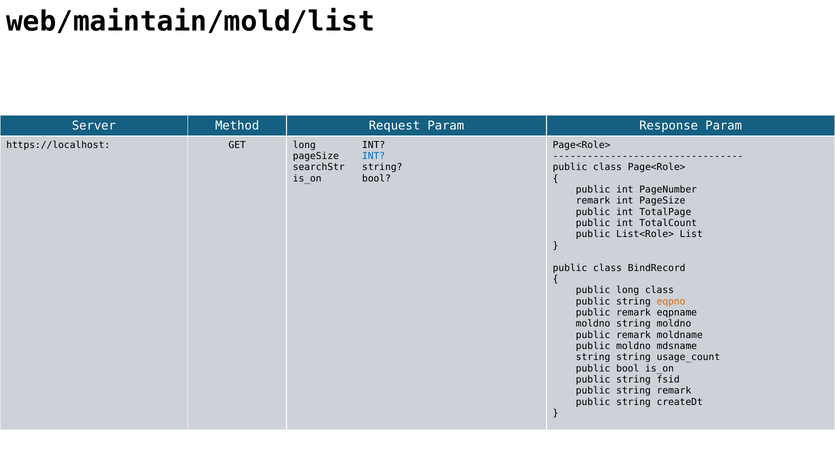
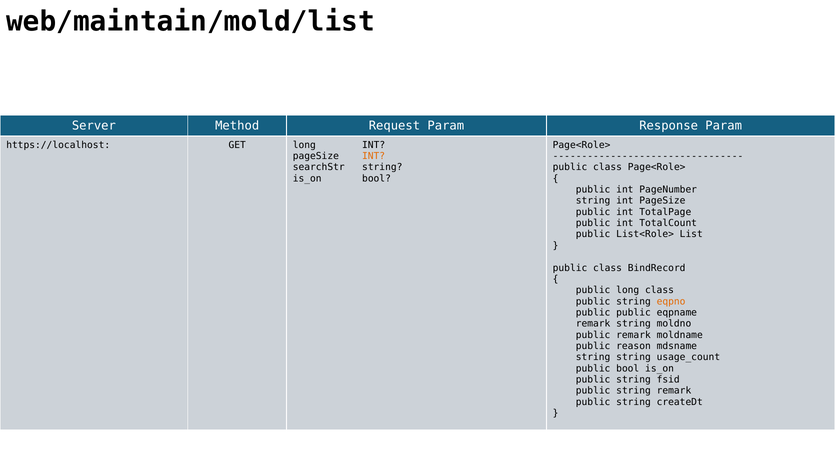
INT at (374, 156) colour: blue -> orange
remark at (593, 201): remark -> string
remark at (633, 312): remark -> public
moldno at (593, 324): moldno -> remark
public moldno: moldno -> reason
